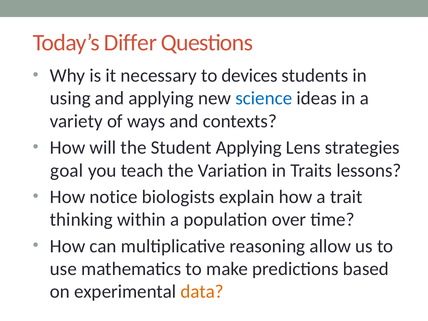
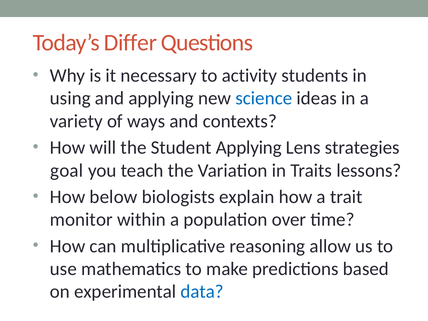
devices: devices -> activity
notice: notice -> below
thinking: thinking -> monitor
data colour: orange -> blue
